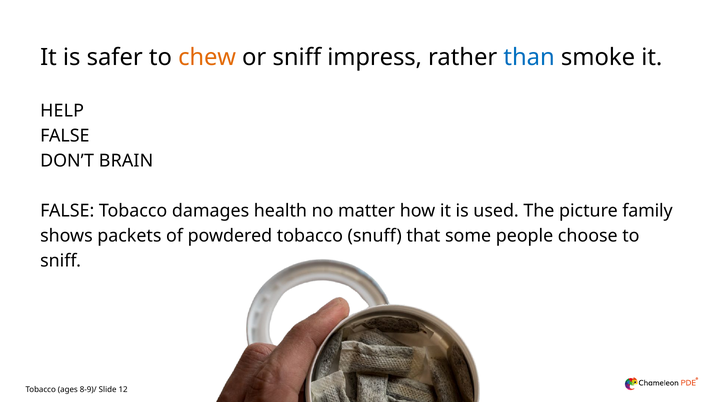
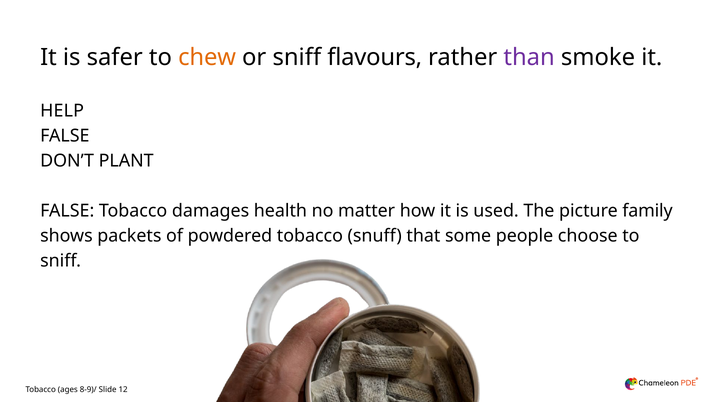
impress: impress -> flavours
than colour: blue -> purple
BRAIN: BRAIN -> PLANT
